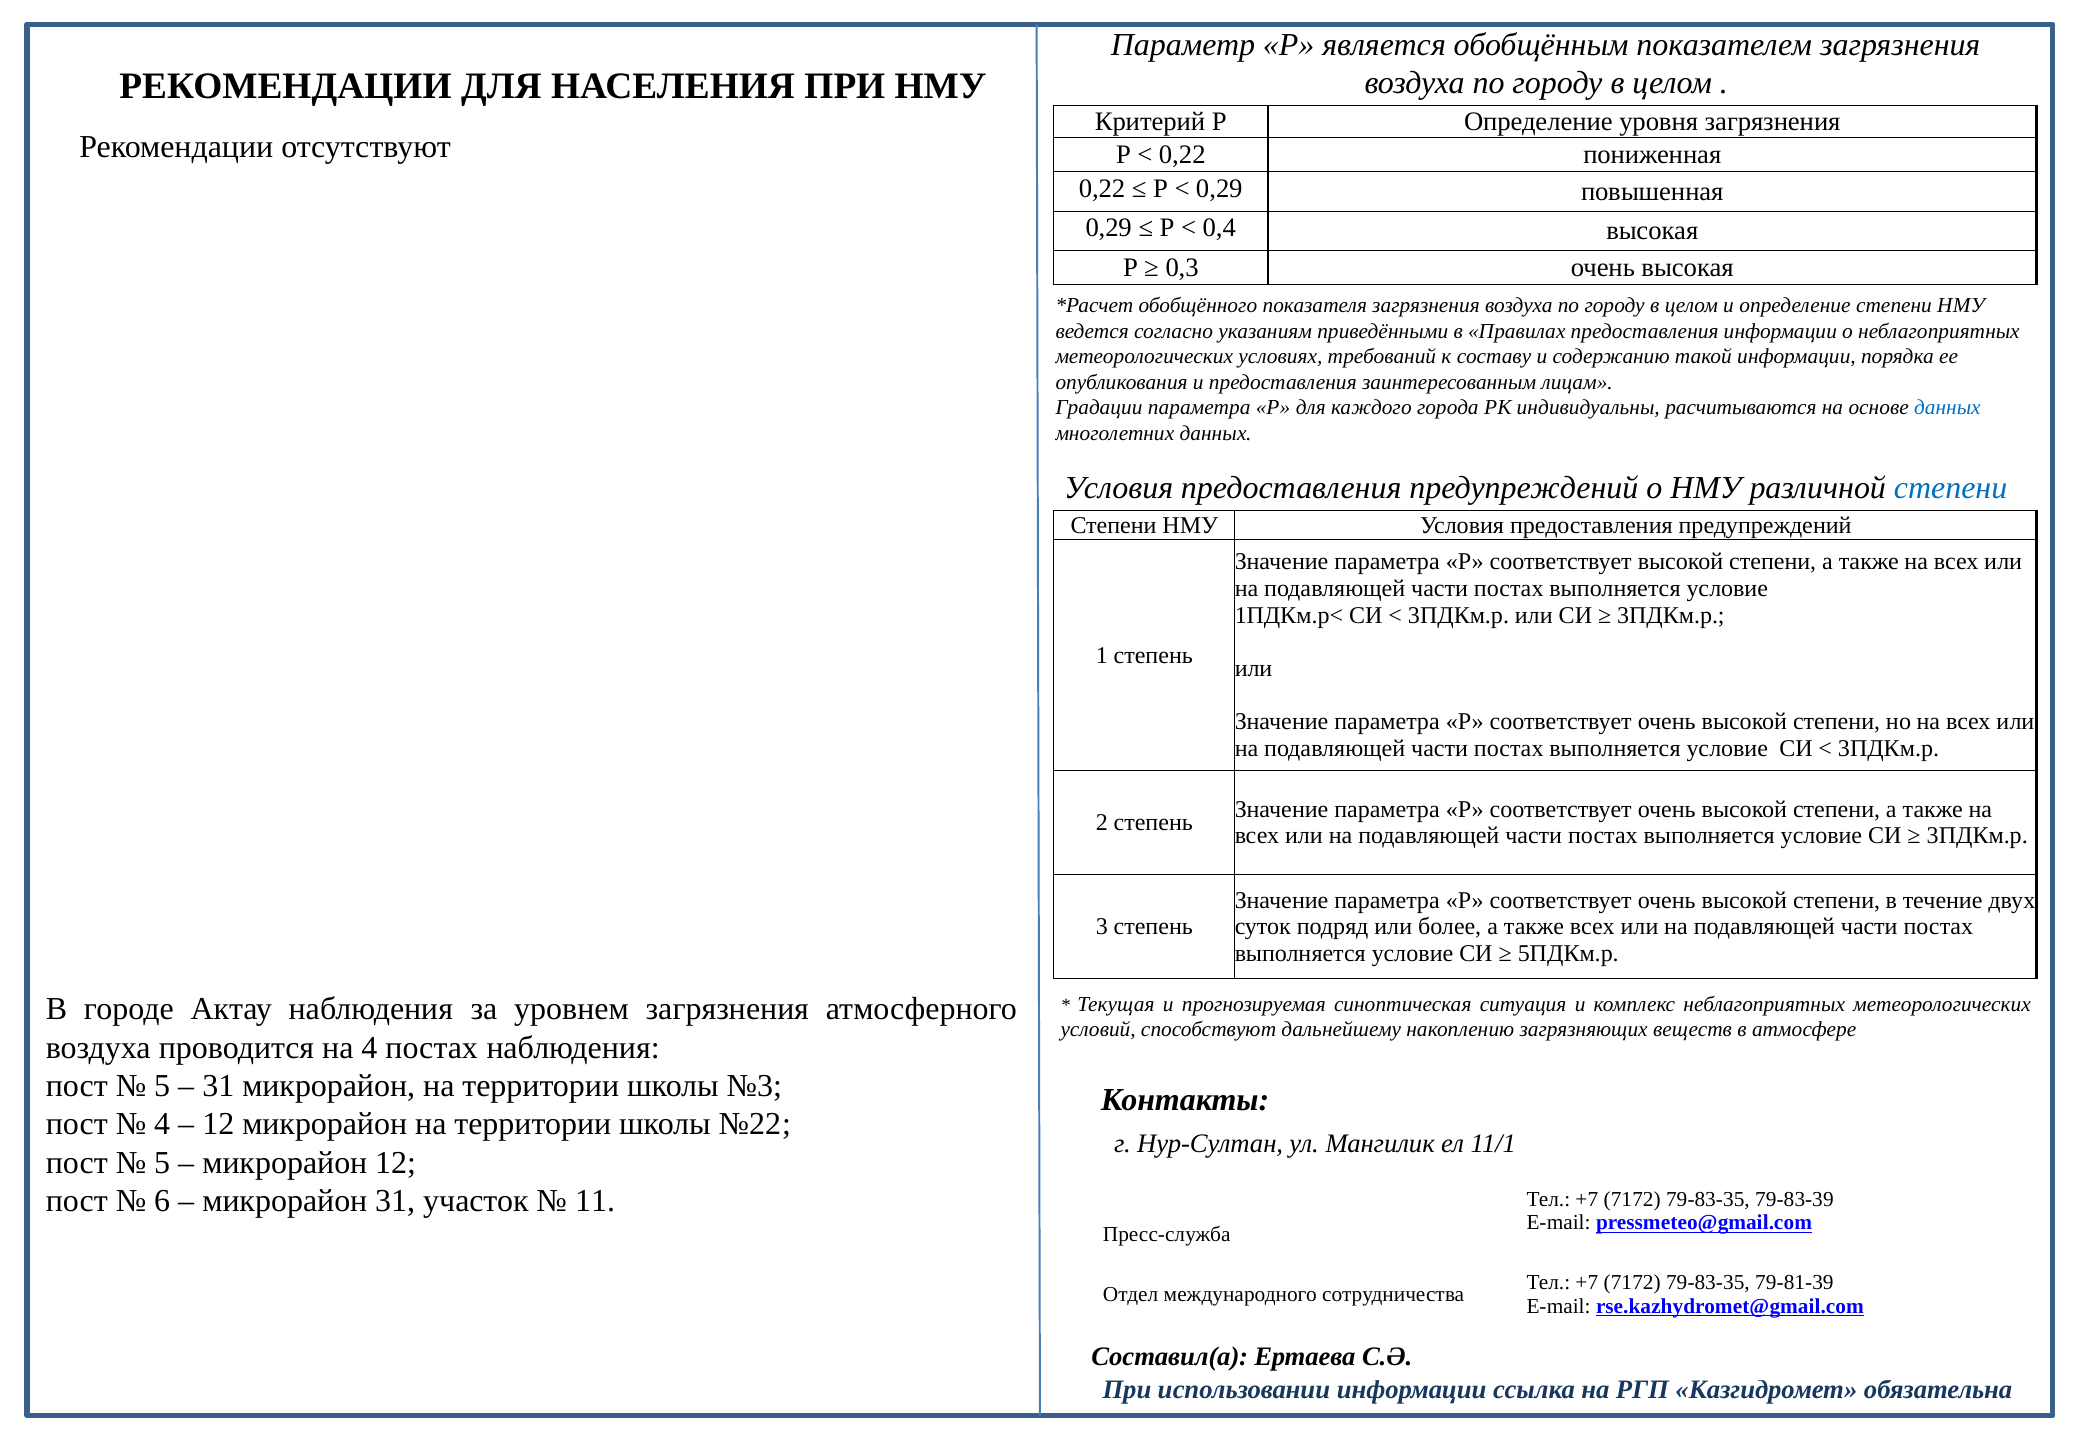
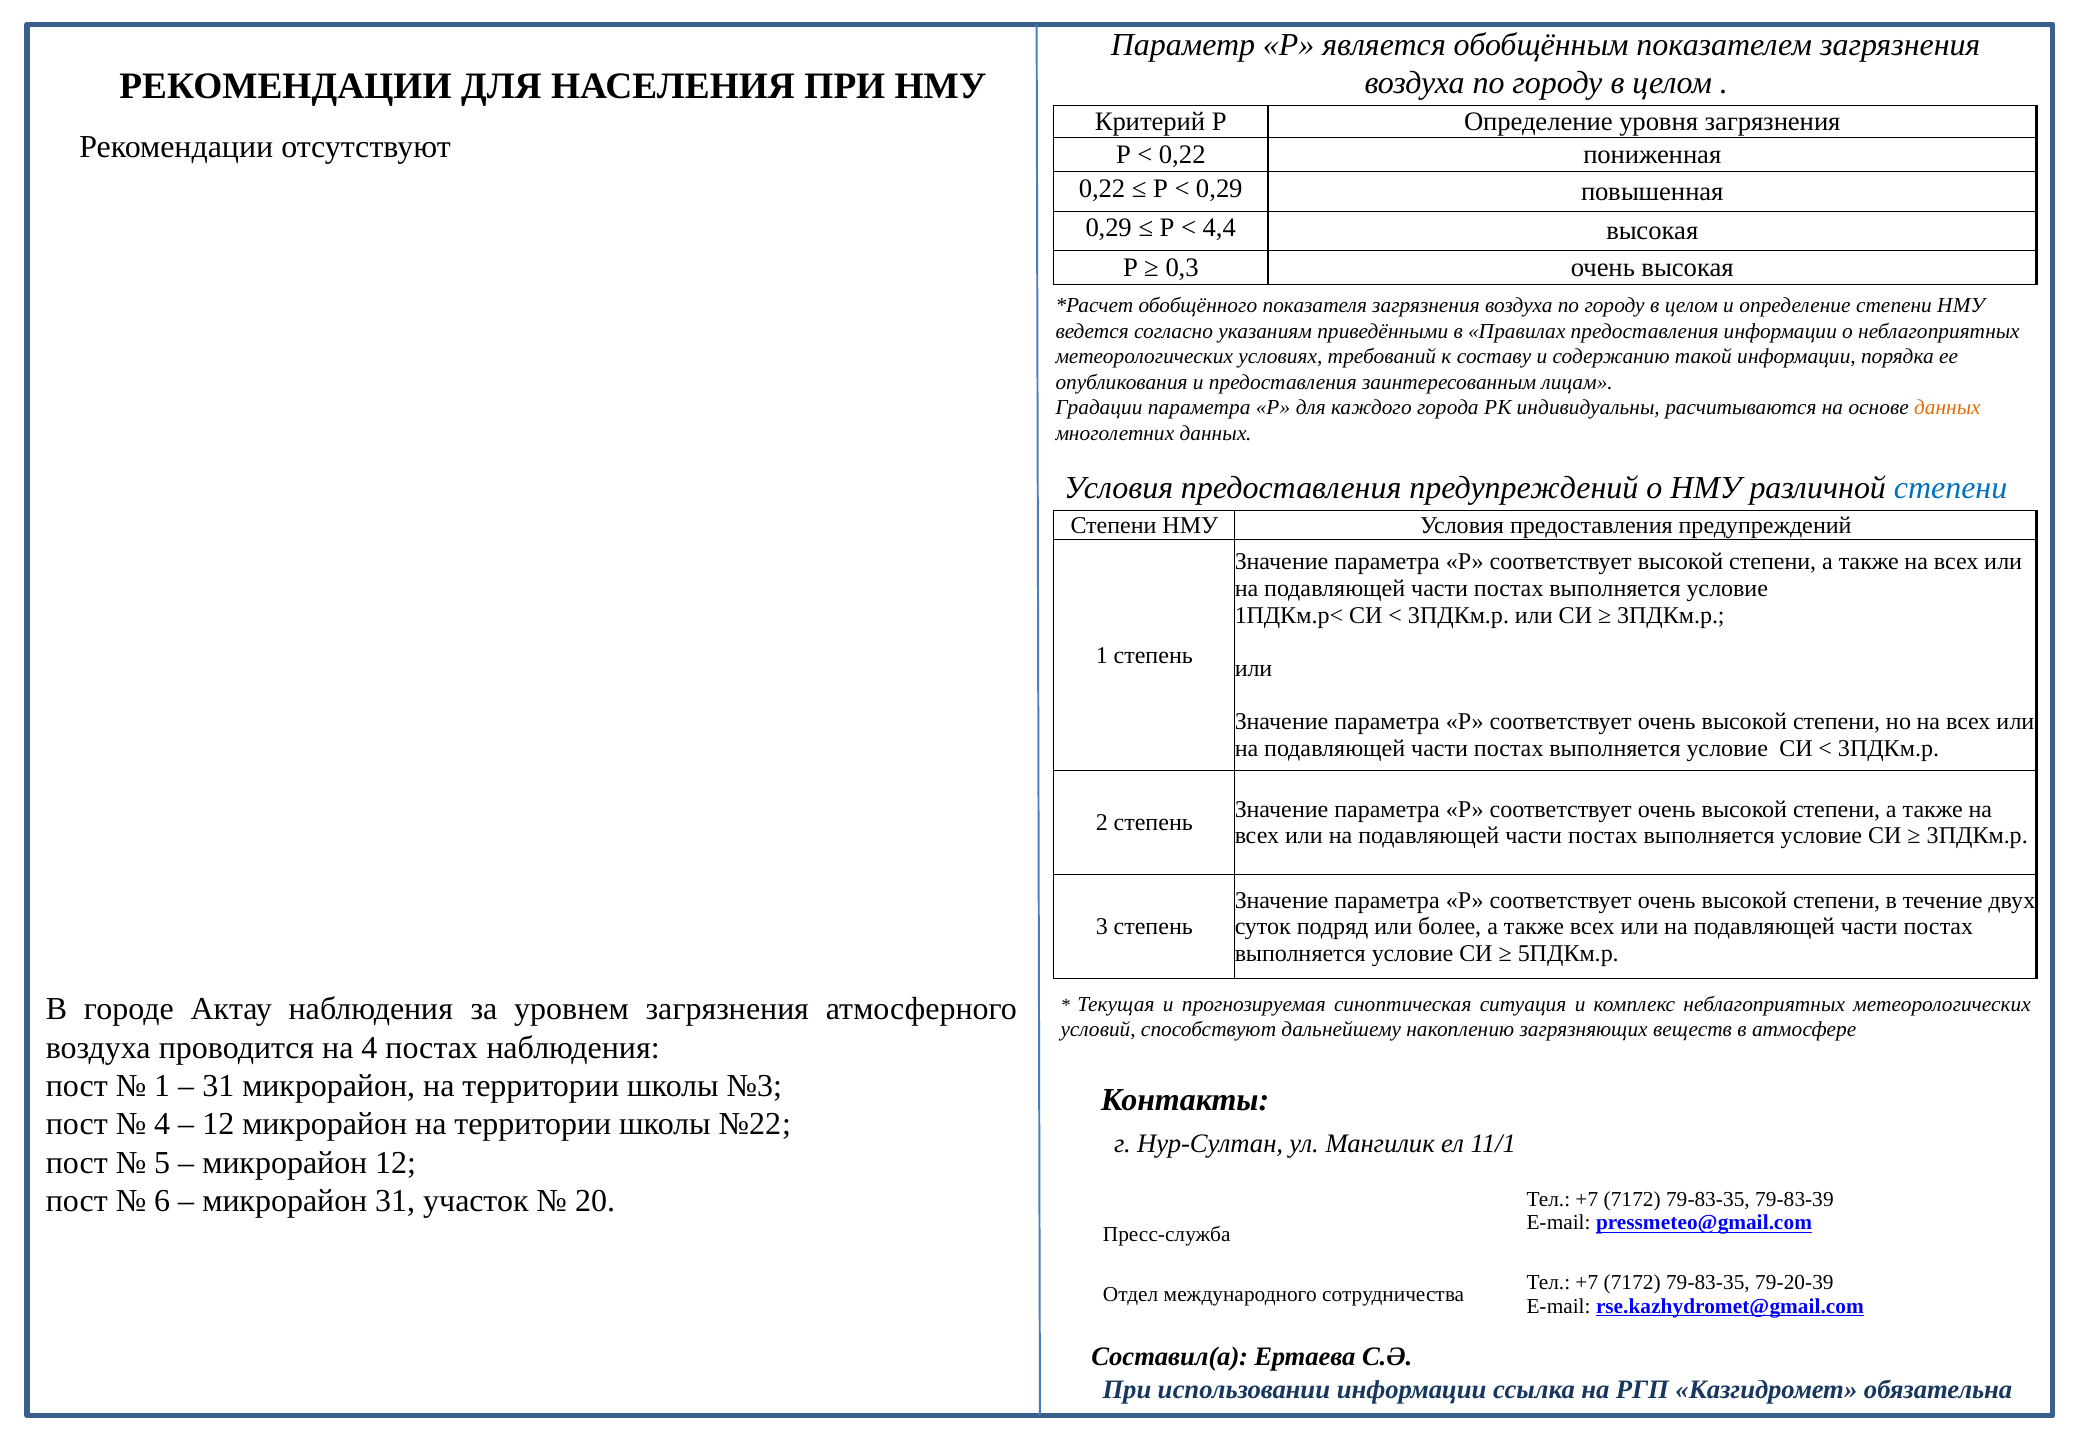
0,4: 0,4 -> 4,4
данных at (1947, 408) colour: blue -> orange
5 at (162, 1086): 5 -> 1
11: 11 -> 20
79-81-39: 79-81-39 -> 79-20-39
